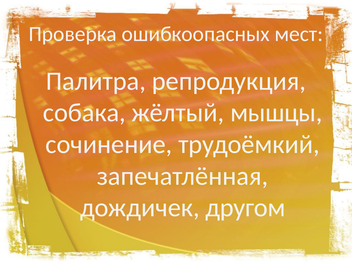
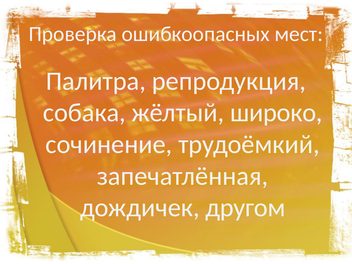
мышцы: мышцы -> широко
